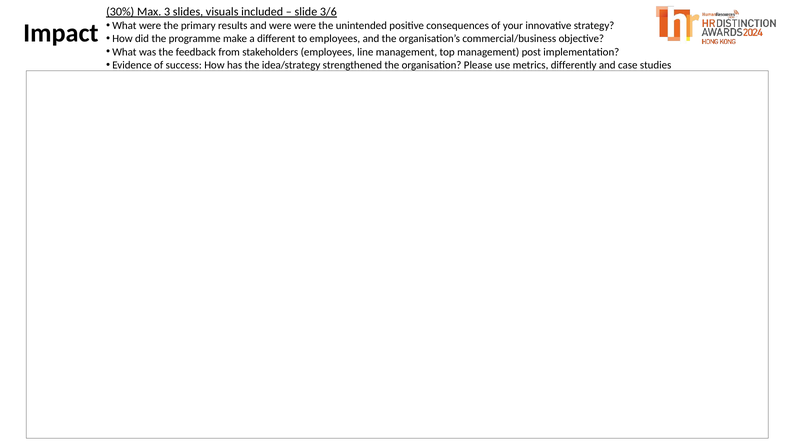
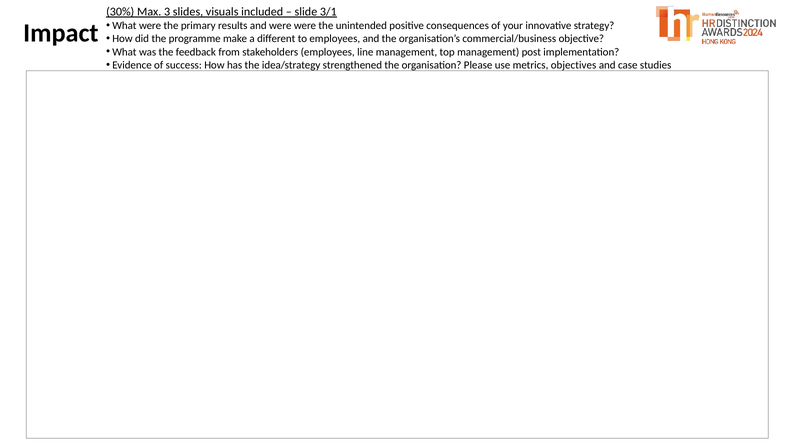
3/6: 3/6 -> 3/1
differently: differently -> objectives
